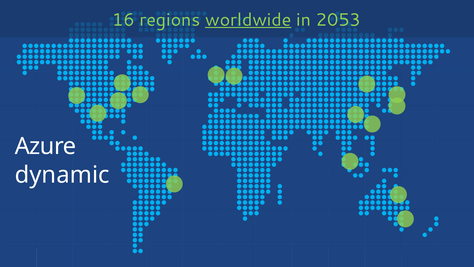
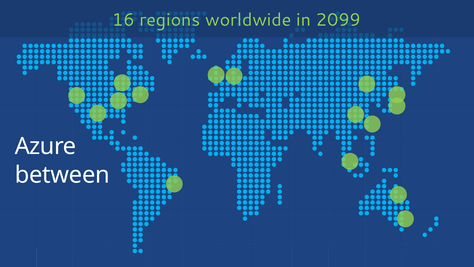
worldwide underline: present -> none
2053: 2053 -> 2099
dynamic: dynamic -> between
